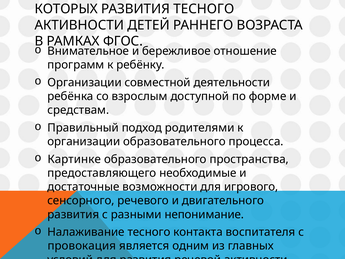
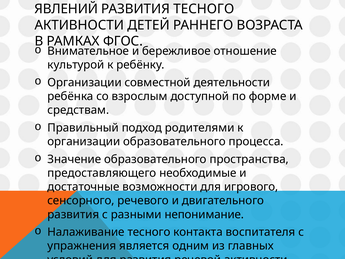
КОТОРЫХ: КОТОРЫХ -> ЯВЛЕНИЙ
программ: программ -> культурой
Картинке: Картинке -> Значение
провокация: провокация -> упражнения
